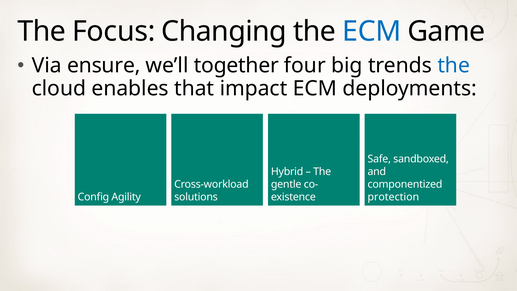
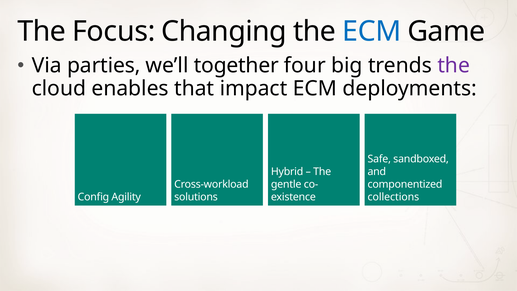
ensure: ensure -> parties
the at (454, 65) colour: blue -> purple
protection: protection -> collections
